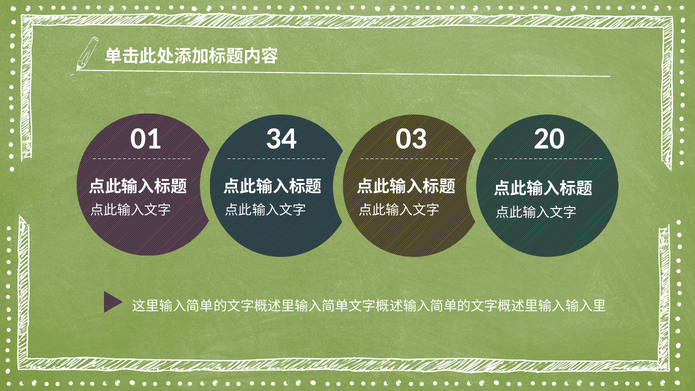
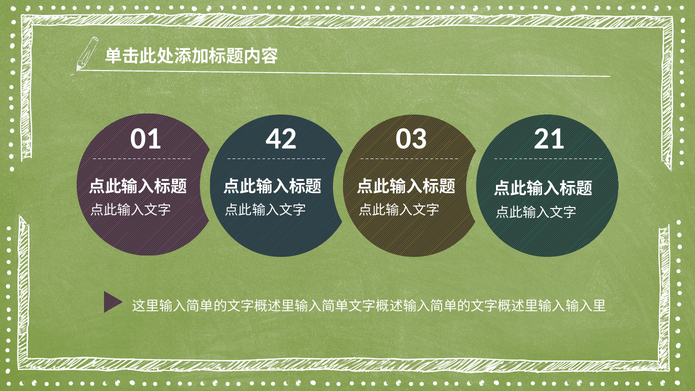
34: 34 -> 42
20: 20 -> 21
